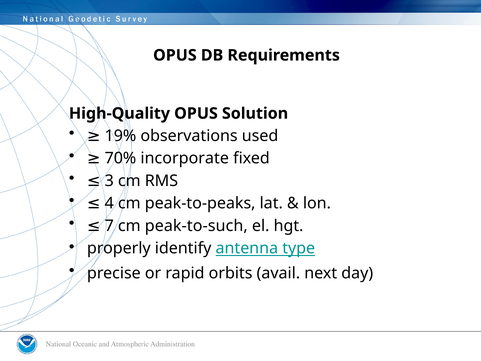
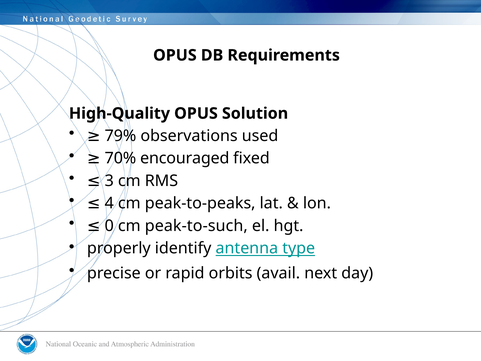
19%: 19% -> 79%
incorporate: incorporate -> encouraged
7: 7 -> 0
